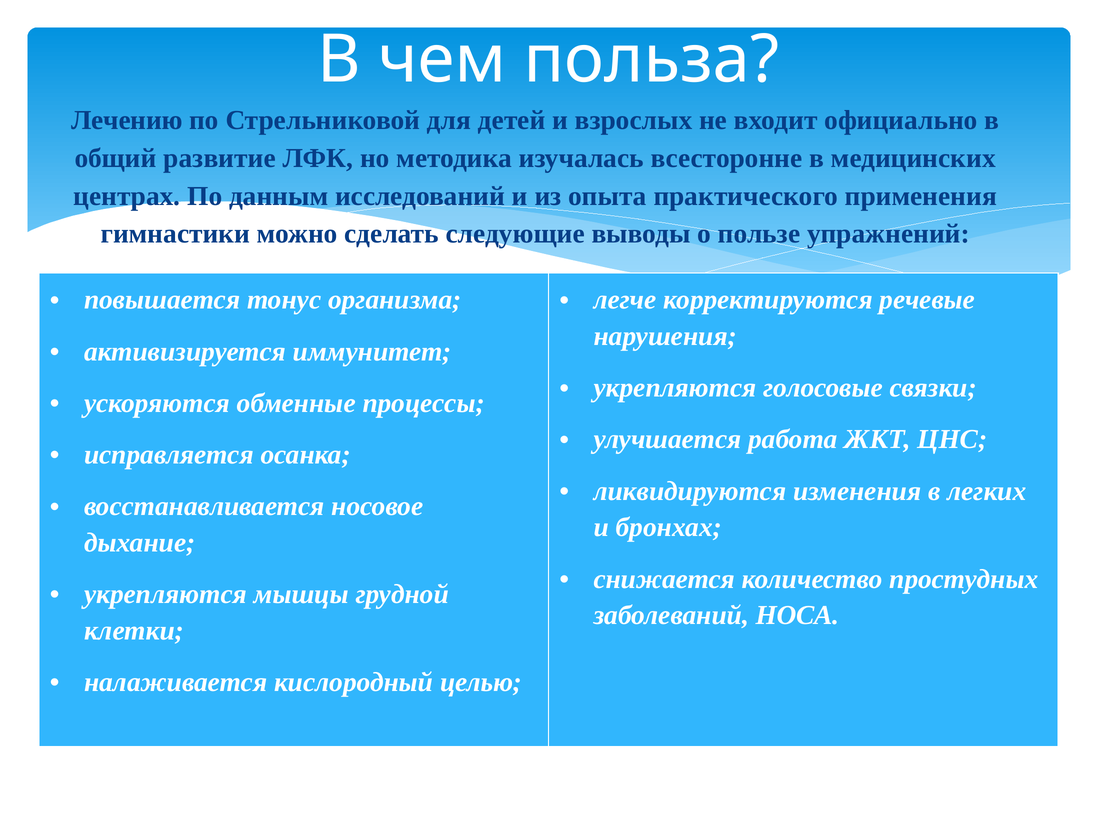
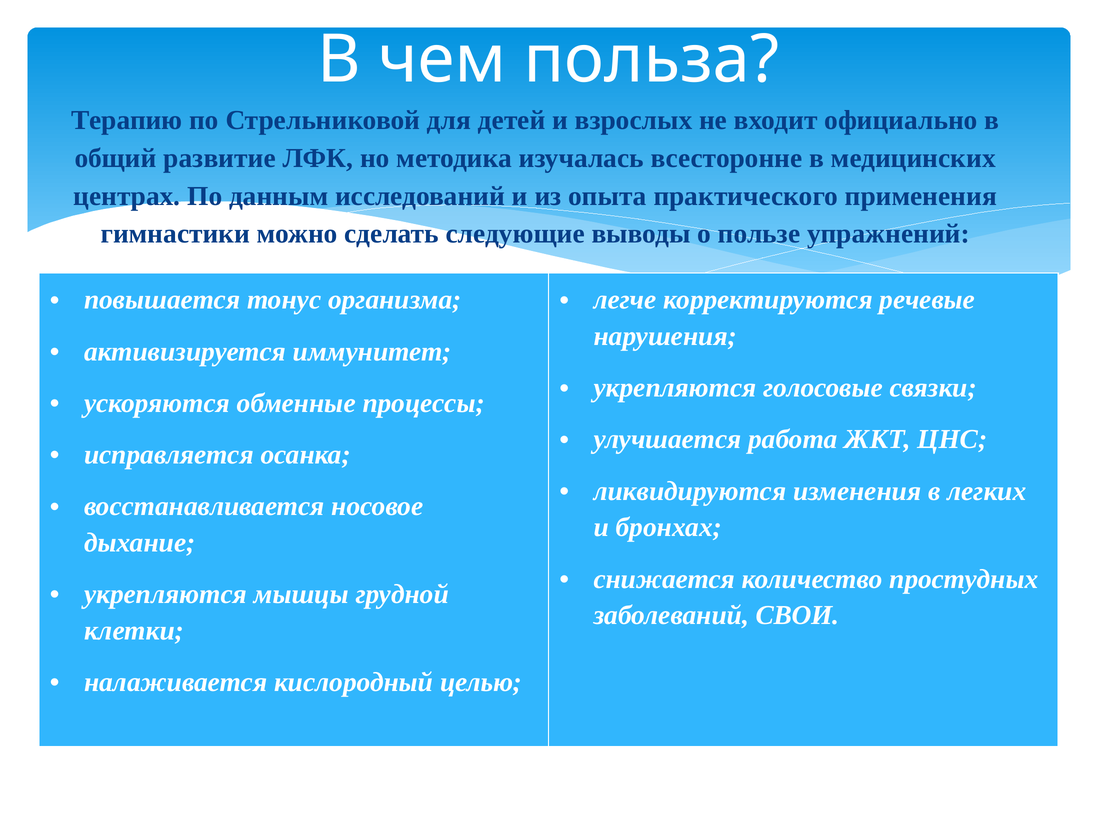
Лечению: Лечению -> Терапию
НОСА: НОСА -> СВОИ
